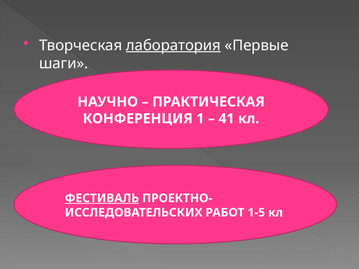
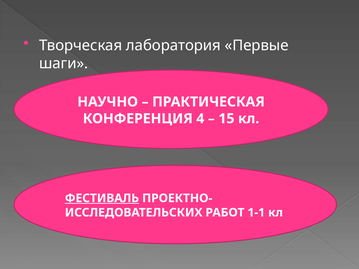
лаборатория underline: present -> none
1: 1 -> 4
41: 41 -> 15
1-5: 1-5 -> 1-1
